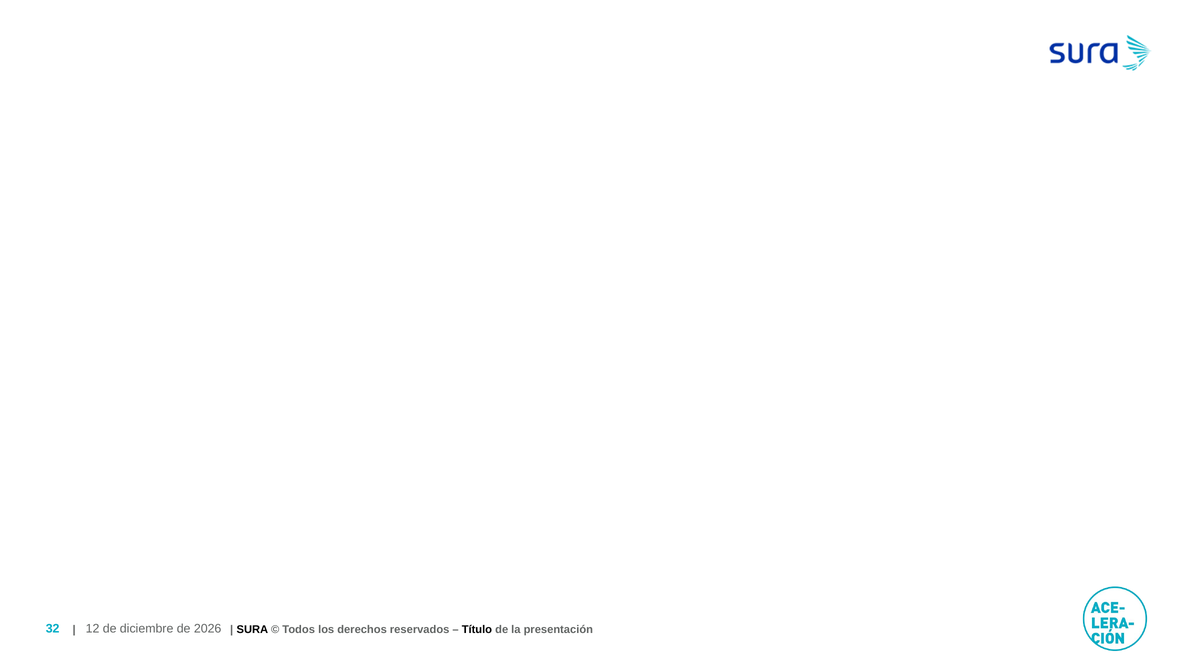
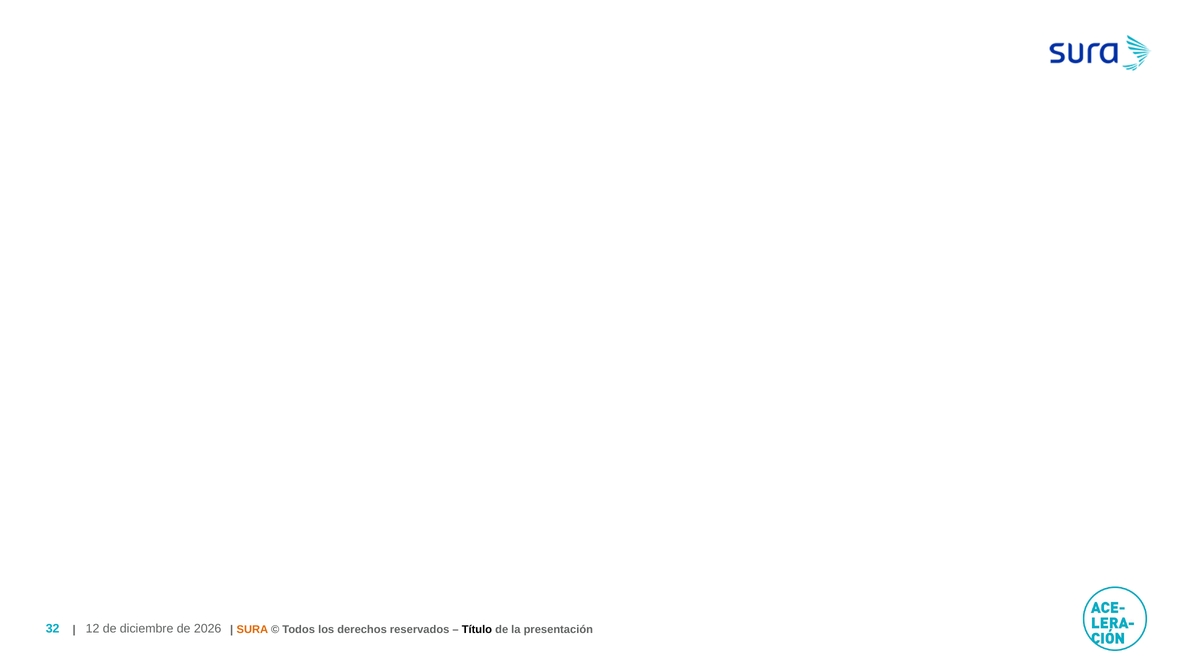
SURA colour: black -> orange
